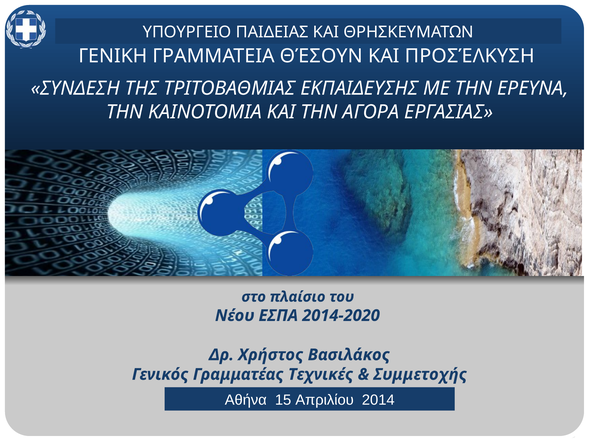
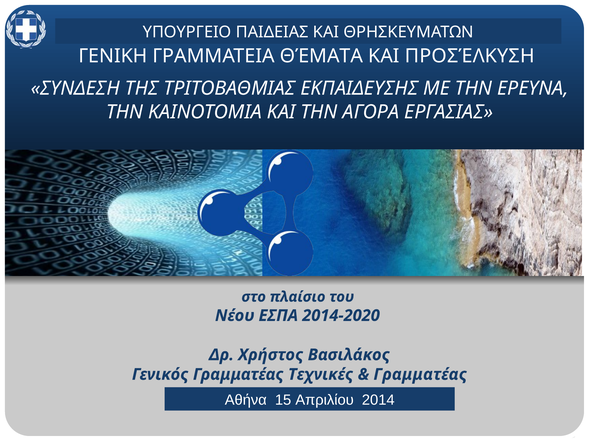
ΘΈΣΟΥΝ: ΘΈΣΟΥΝ -> ΘΈΜΑΤΑ
Συμμετοχής at (420, 375): Συμμετοχής -> Γραμματέας
